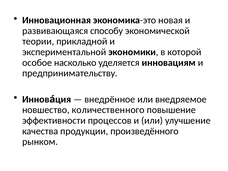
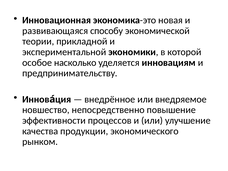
количественного: количественного -> непосредственно
произведённого: произведённого -> экономического
